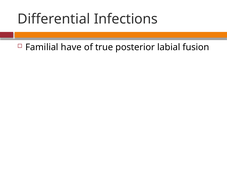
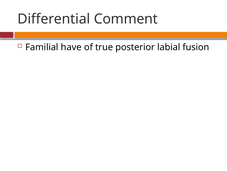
Infections: Infections -> Comment
